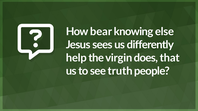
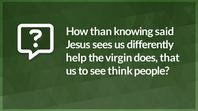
bear: bear -> than
else: else -> said
truth: truth -> think
